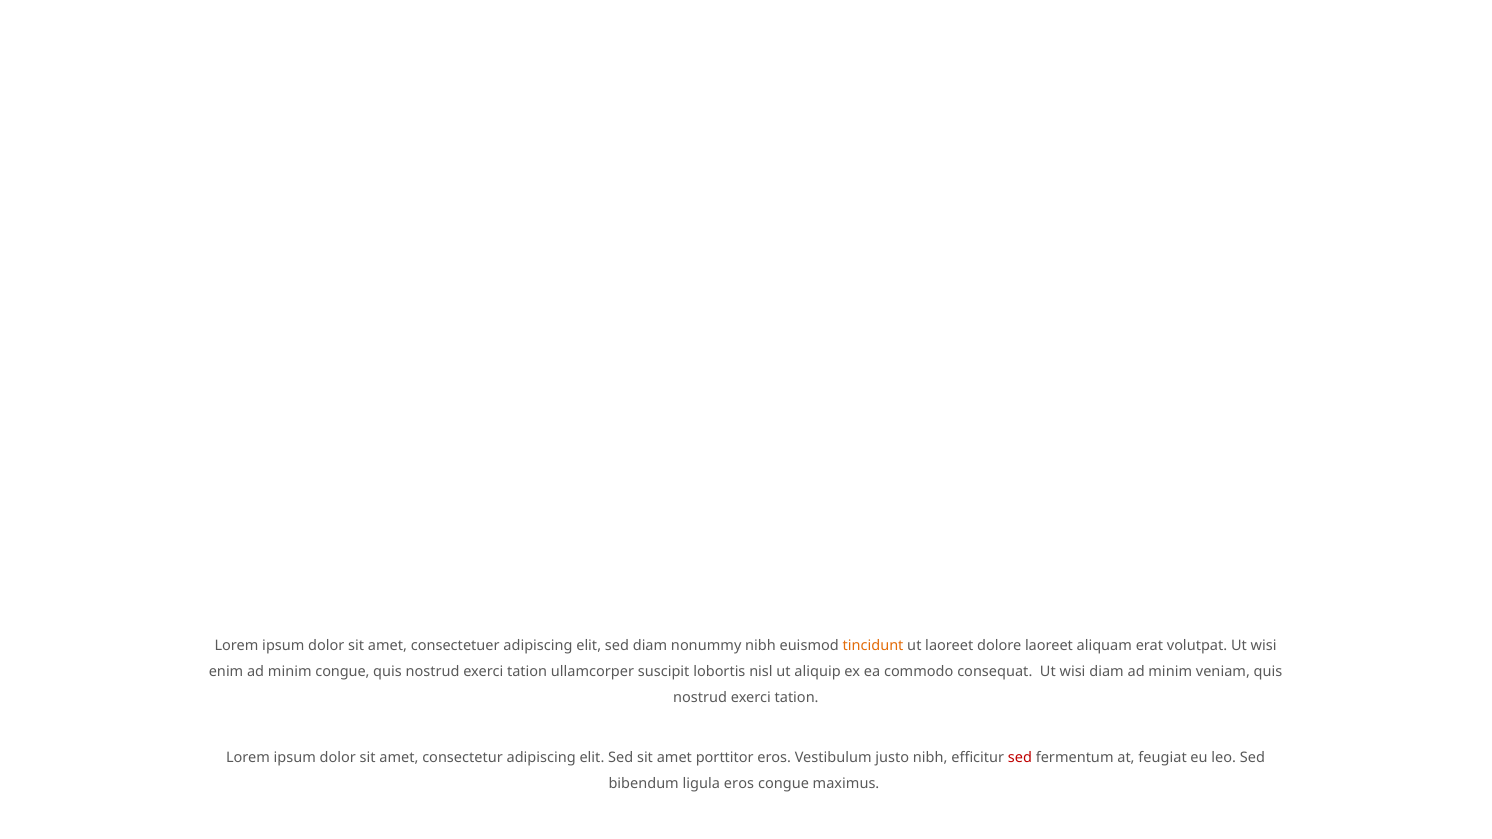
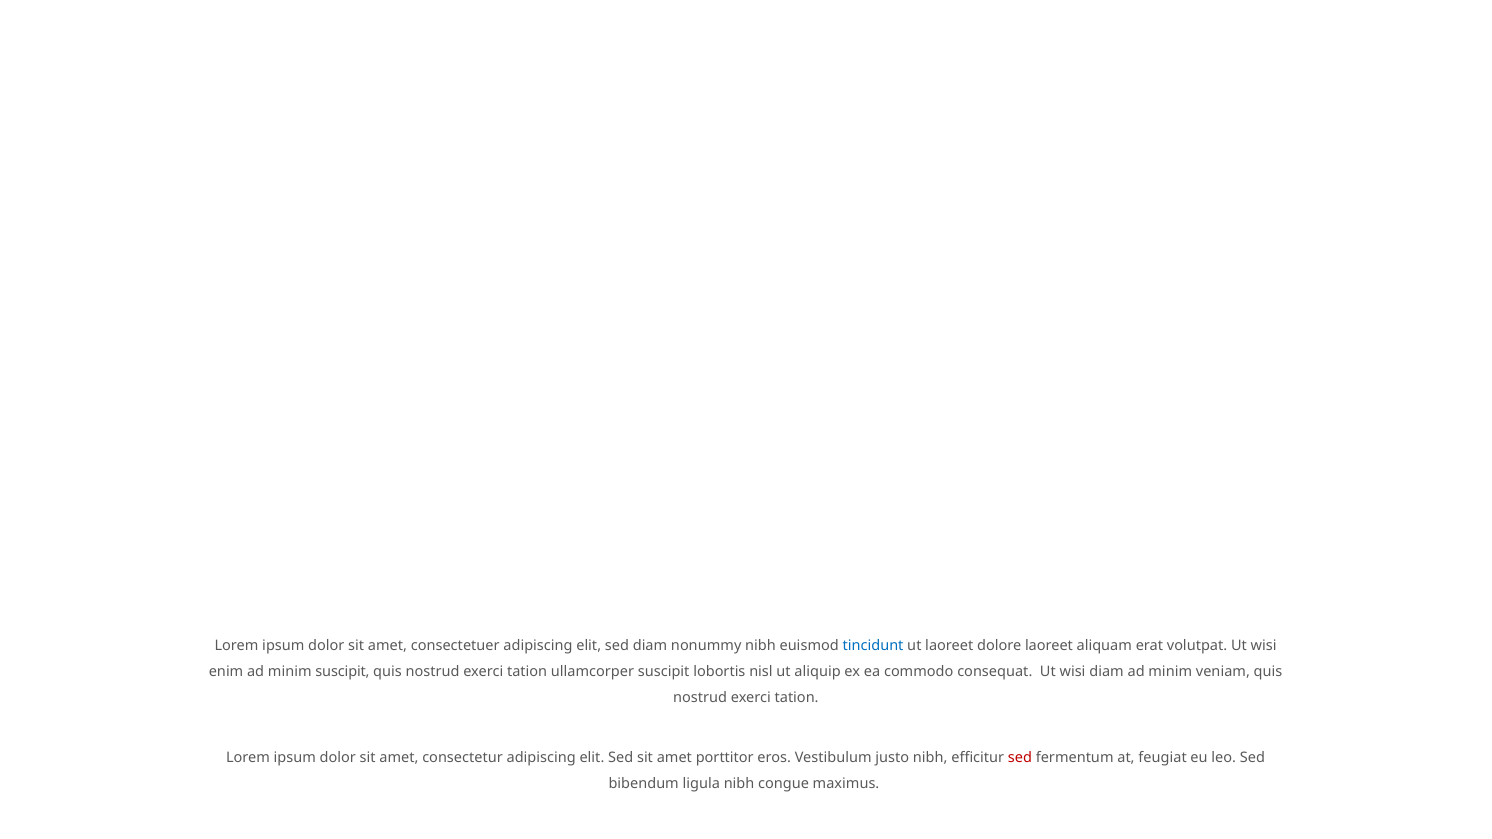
tincidunt colour: orange -> blue
minim congue: congue -> suscipit
ligula eros: eros -> nibh
